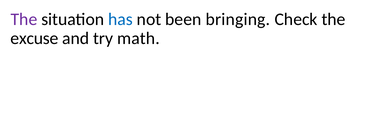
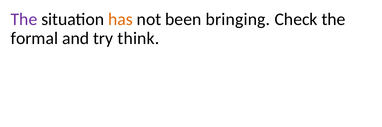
has colour: blue -> orange
excuse: excuse -> formal
math: math -> think
